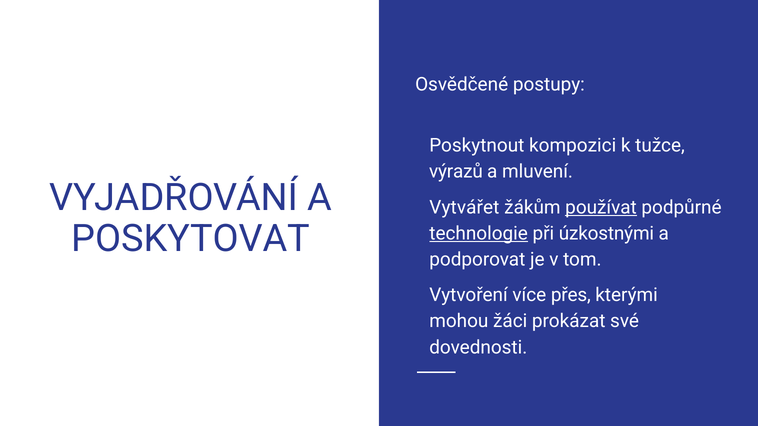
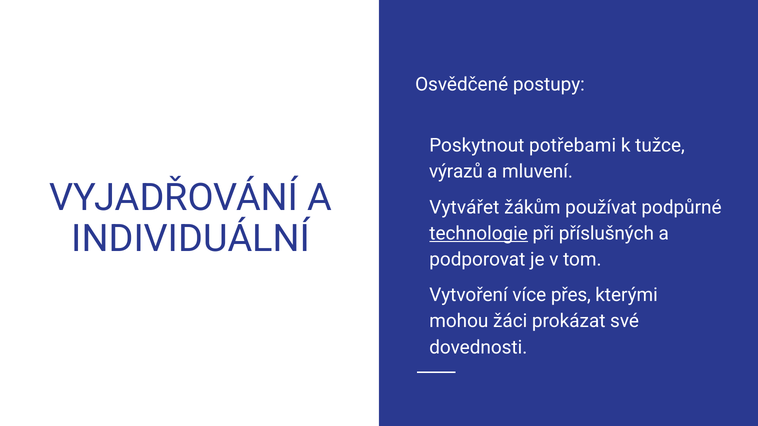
kompozici: kompozici -> potřebami
používat underline: present -> none
POSKYTOVAT: POSKYTOVAT -> INDIVIDUÁLNÍ
úzkostnými: úzkostnými -> příslušných
